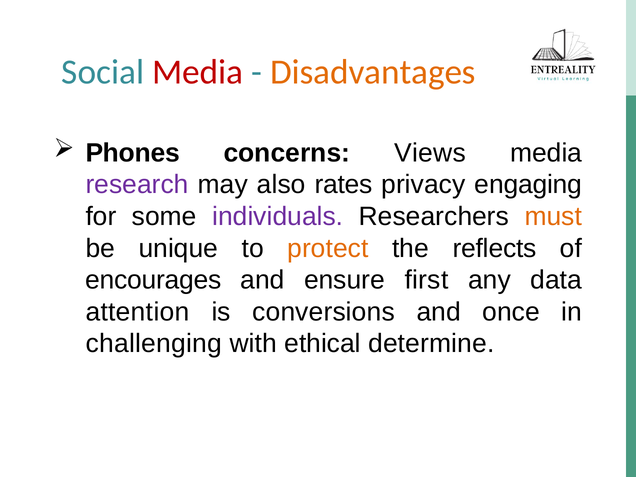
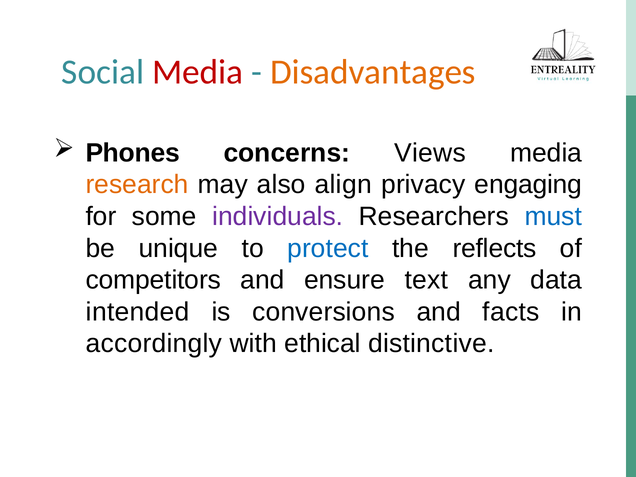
research colour: purple -> orange
rates: rates -> align
must colour: orange -> blue
protect colour: orange -> blue
encourages: encourages -> competitors
first: first -> text
attention: attention -> intended
once: once -> facts
challenging: challenging -> accordingly
determine: determine -> distinctive
